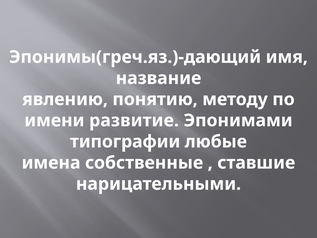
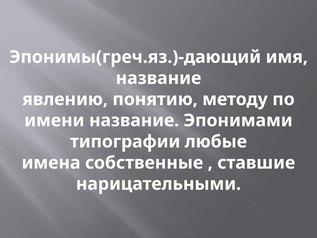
имени развитие: развитие -> название
